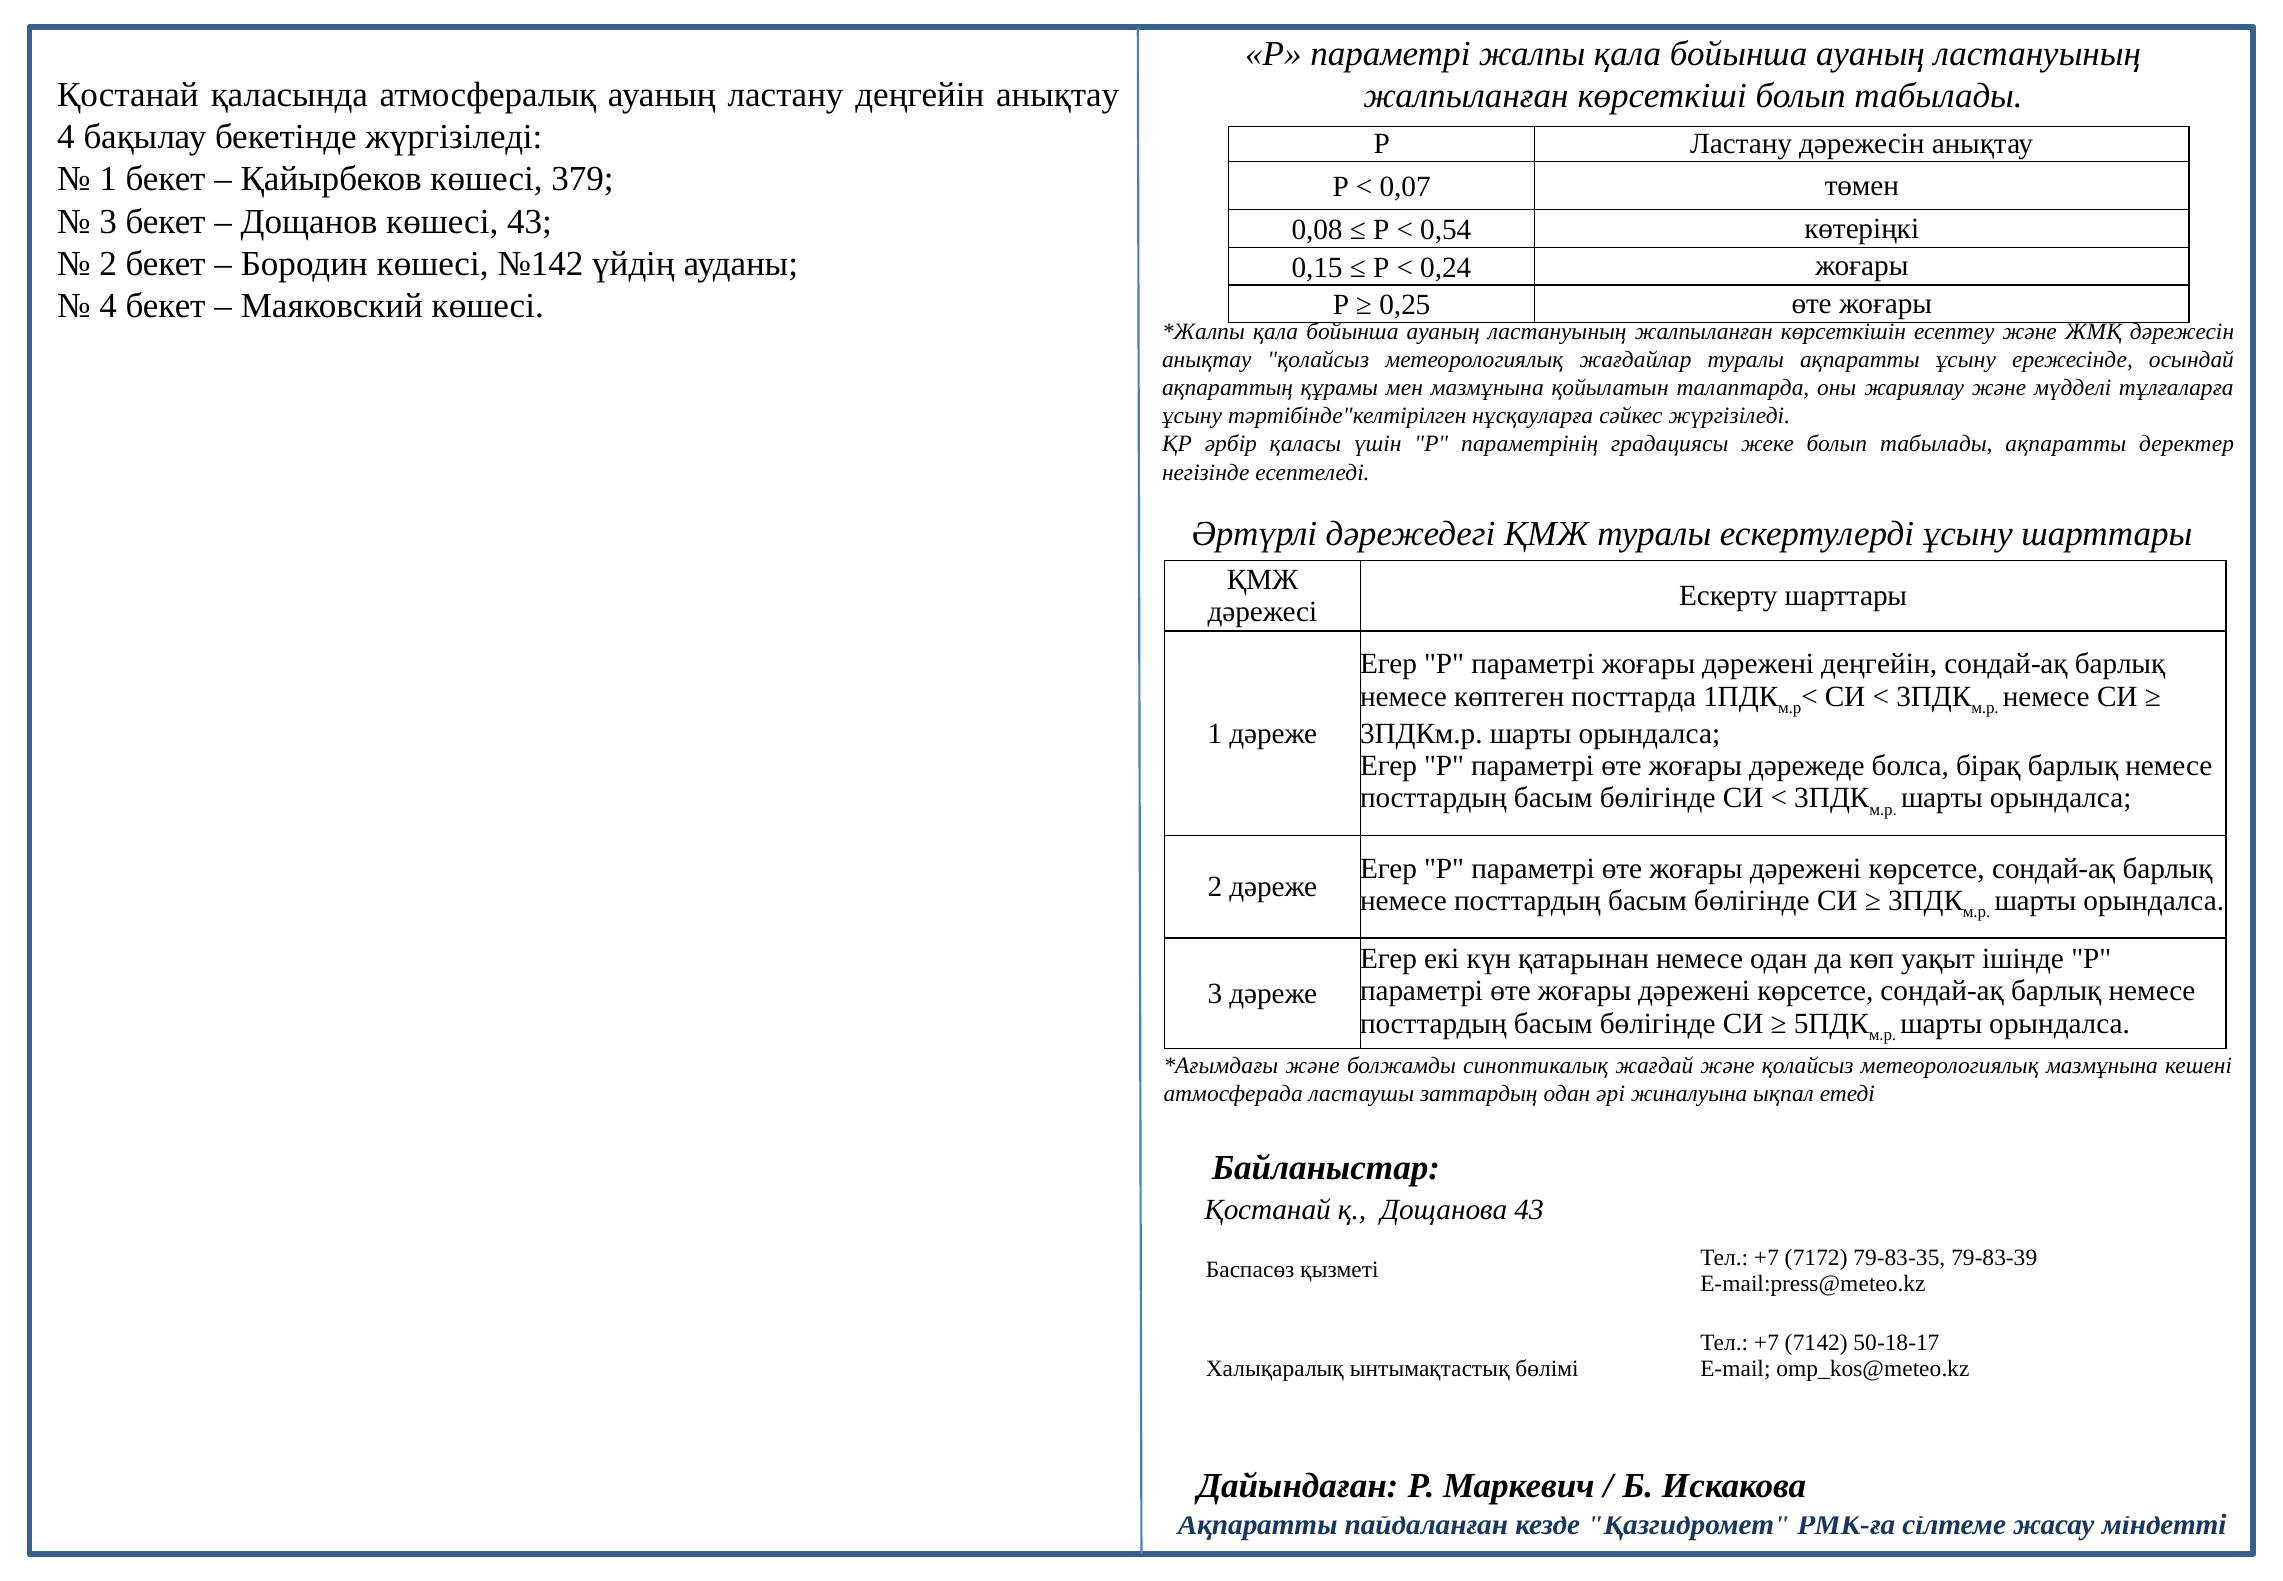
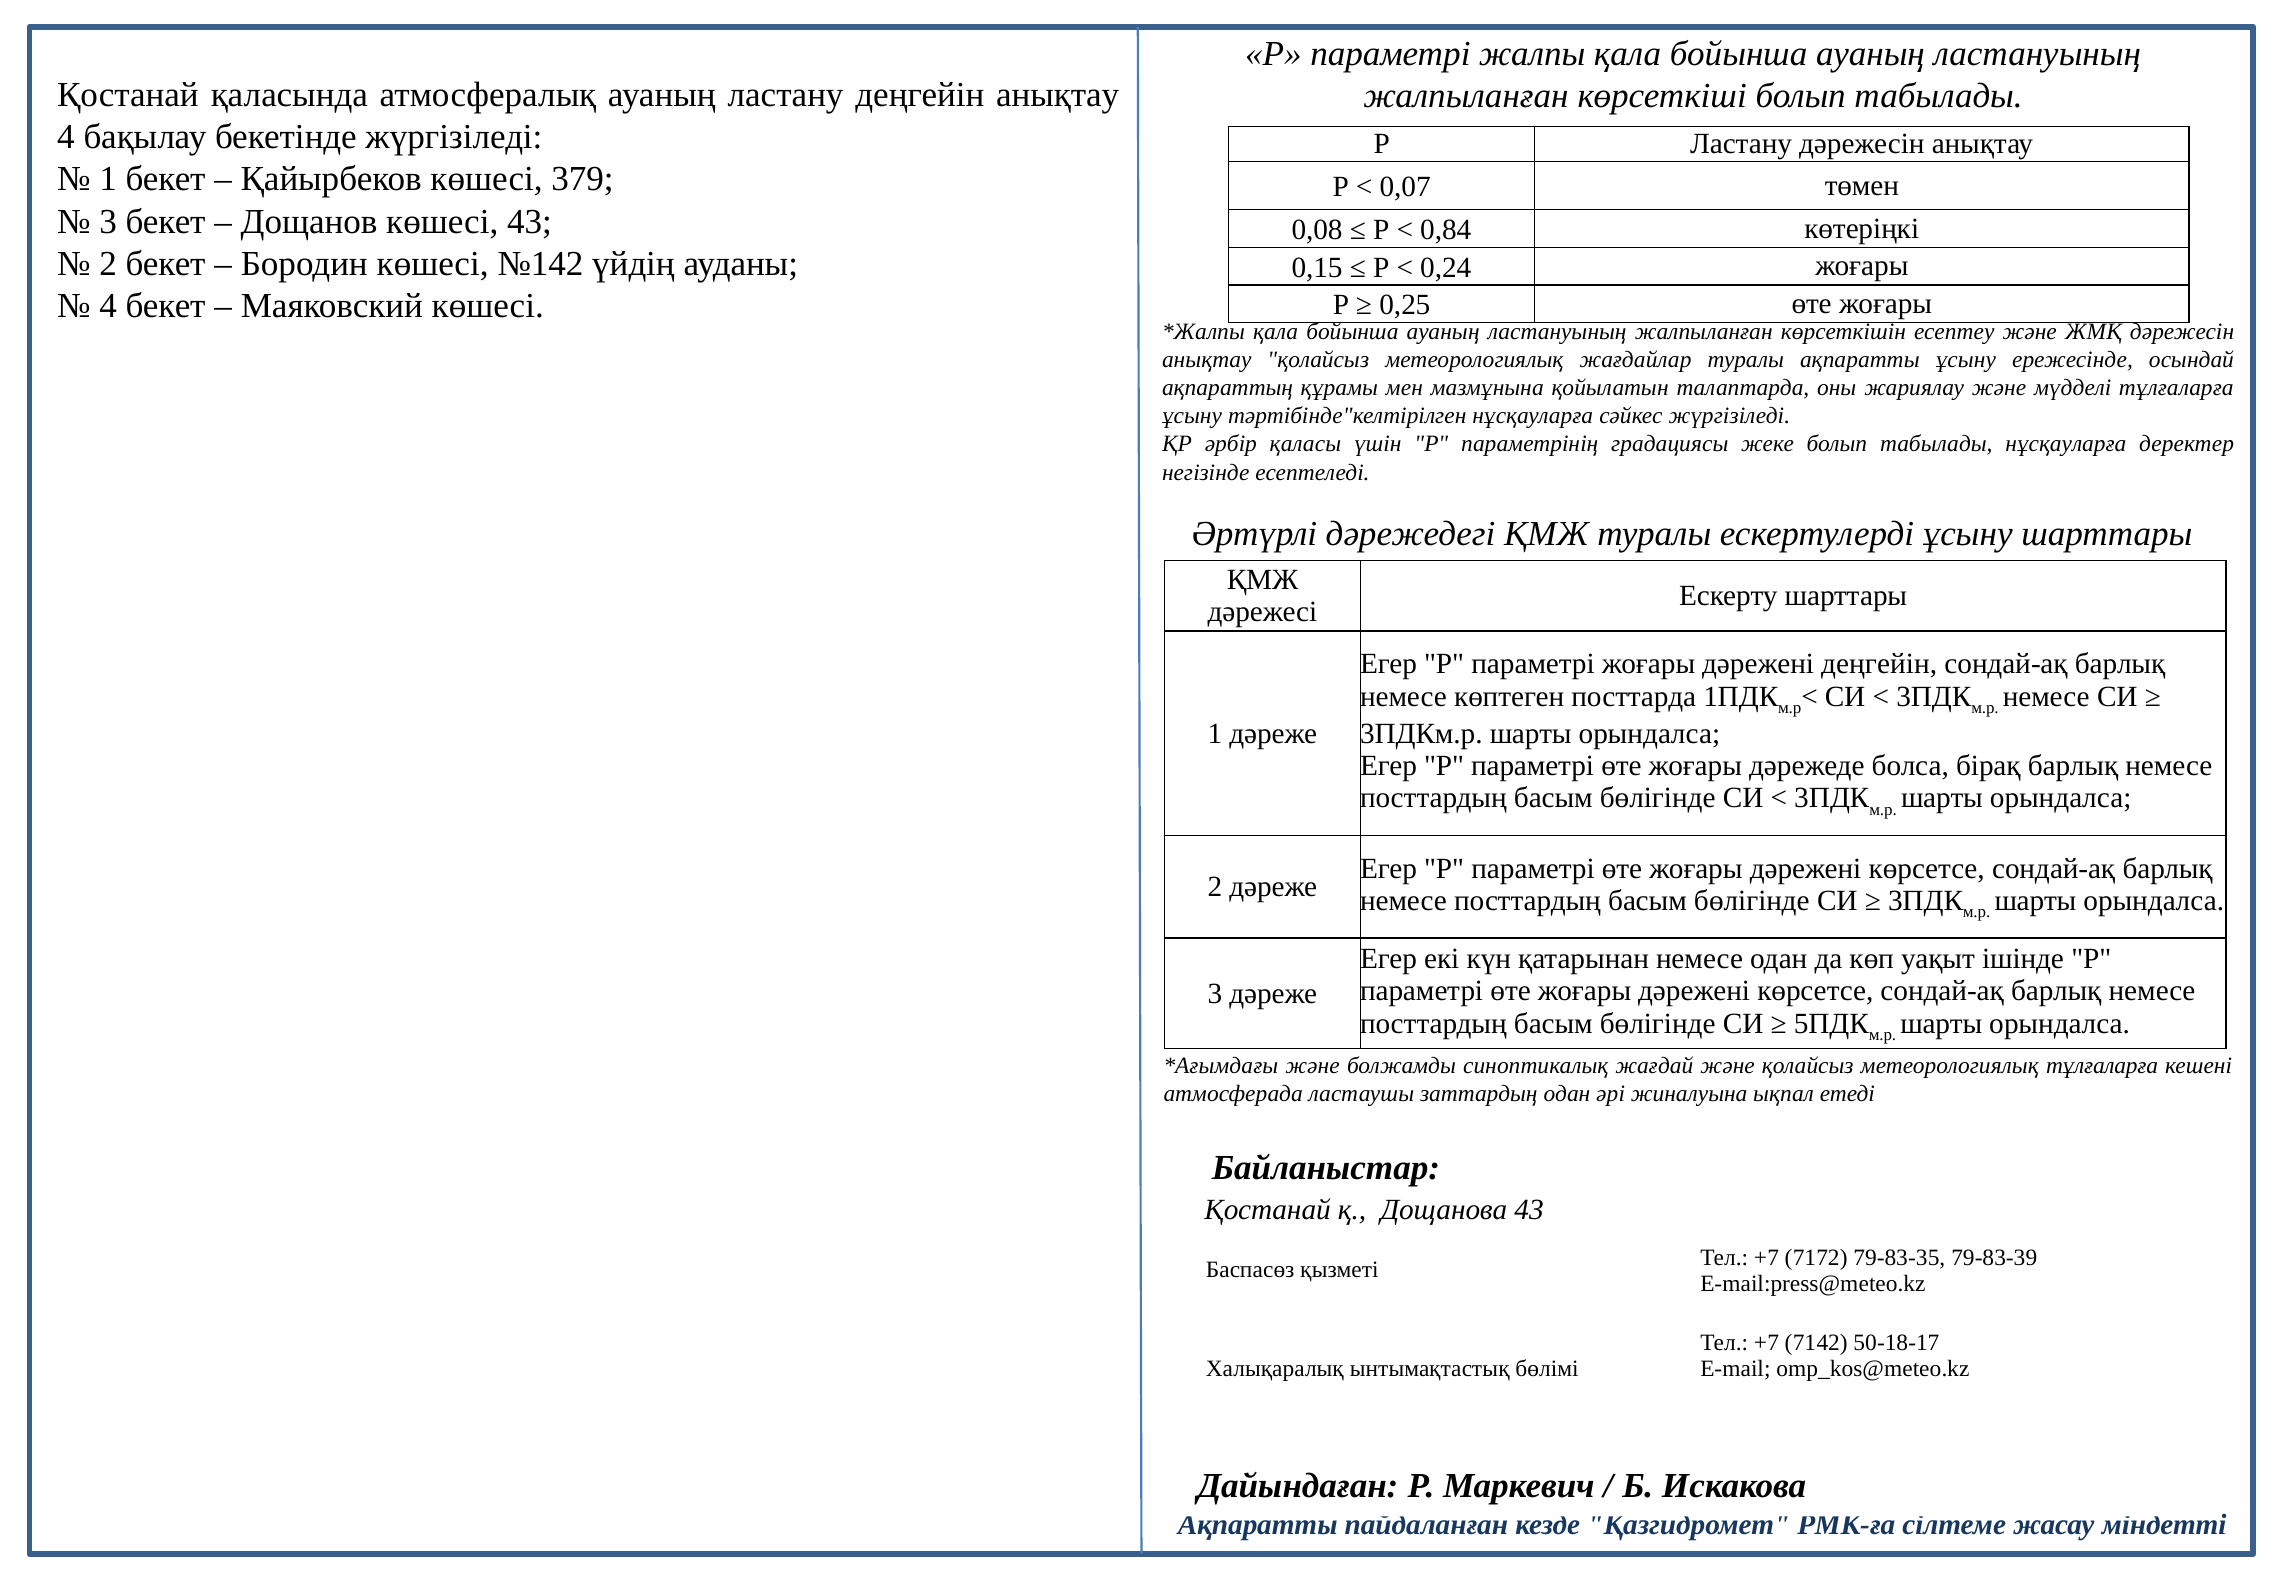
0,54: 0,54 -> 0,84
табылады ақпаратты: ақпаратты -> нұсқауларға
метеорологиялық мазмұнына: мазмұнына -> тұлғаларға
